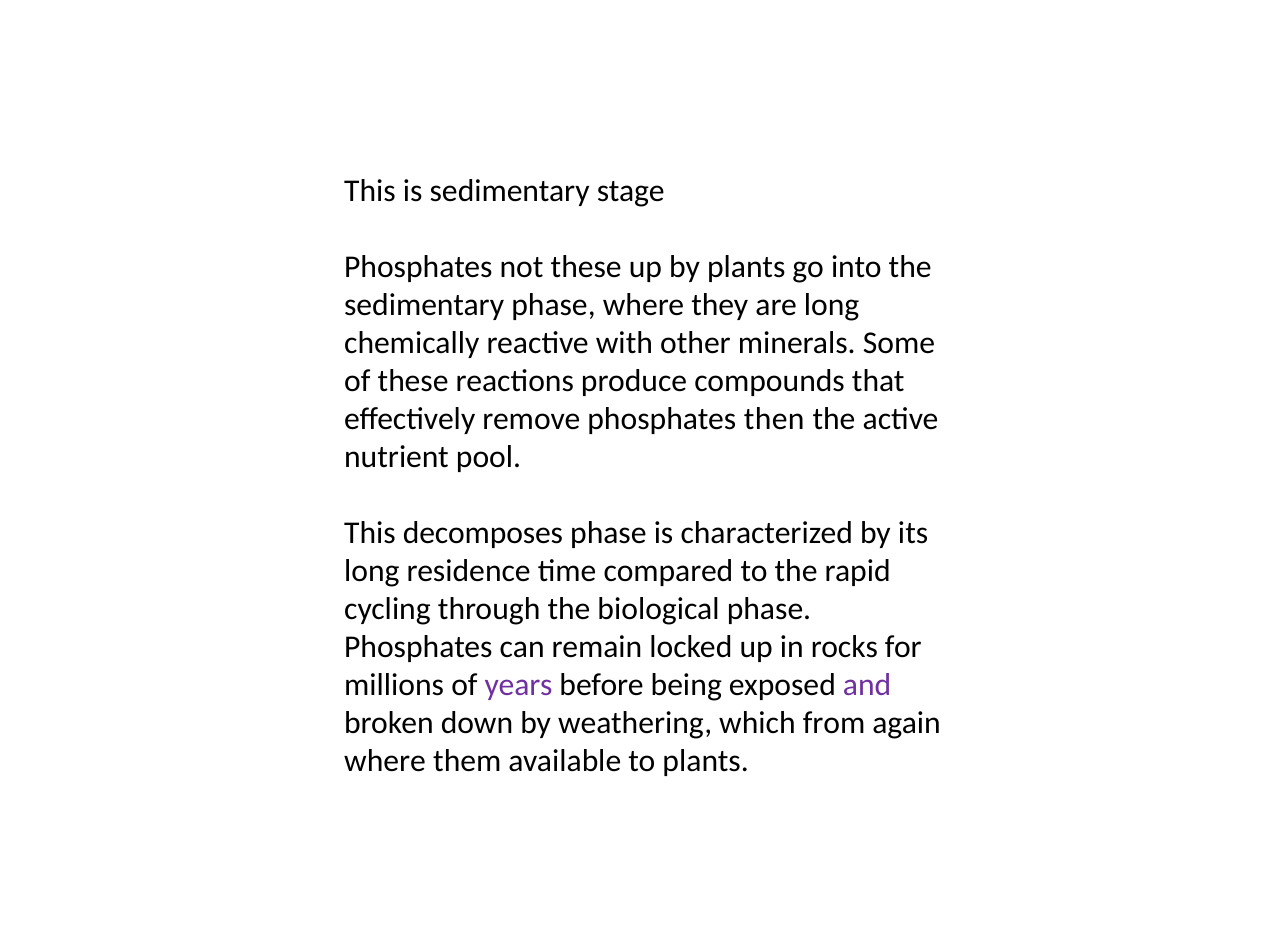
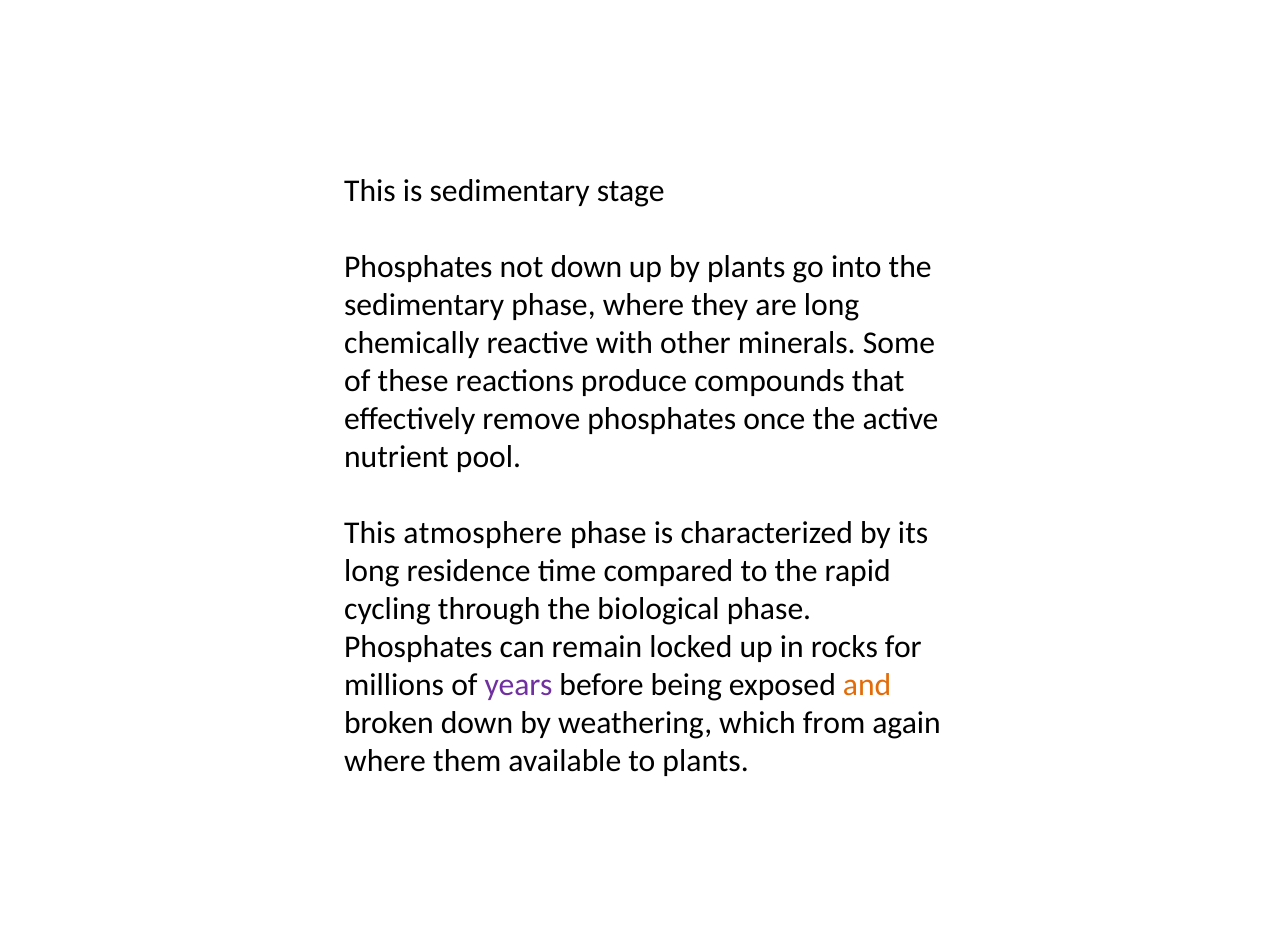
not these: these -> down
then: then -> once
decomposes: decomposes -> atmosphere
and colour: purple -> orange
